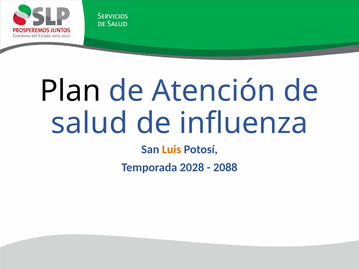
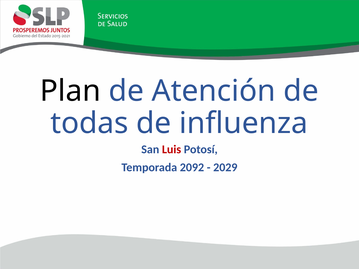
salud: salud -> todas
Luis colour: orange -> red
2028: 2028 -> 2092
2088: 2088 -> 2029
